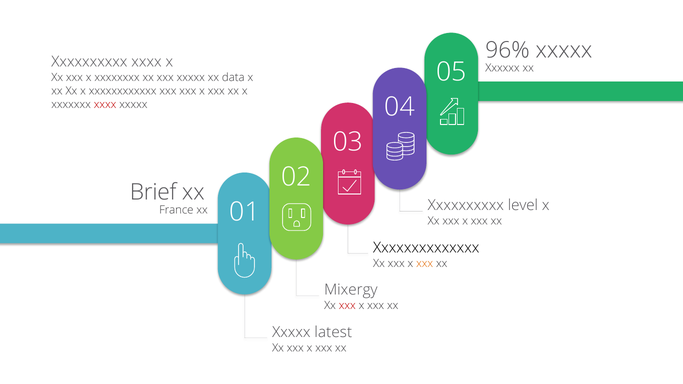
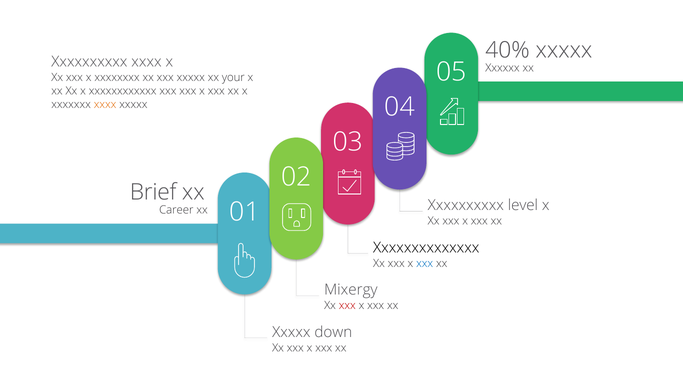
96%: 96% -> 40%
data: data -> your
xxxx at (105, 105) colour: red -> orange
France: France -> Career
xxx at (425, 263) colour: orange -> blue
latest: latest -> down
